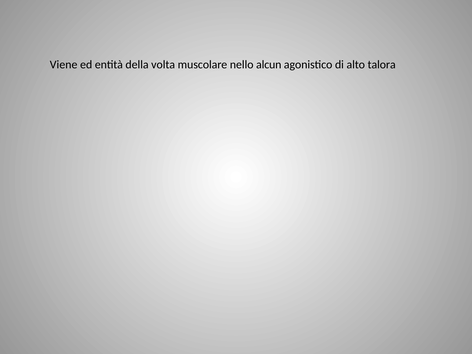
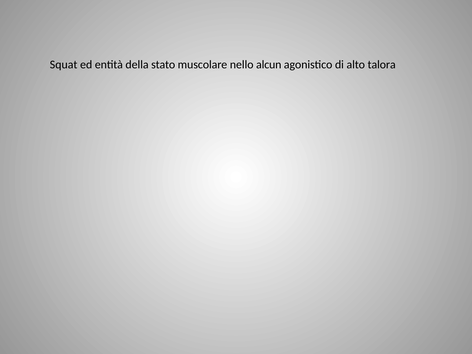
Viene: Viene -> Squat
volta: volta -> stato
